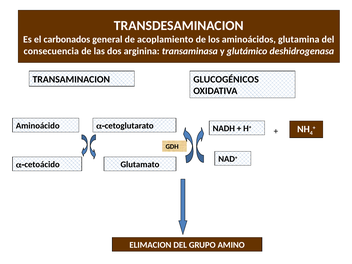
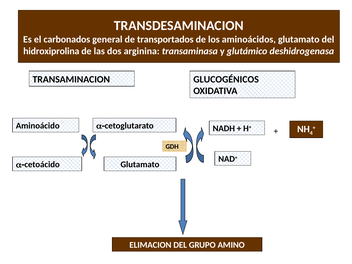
acoplamiento: acoplamiento -> transportados
aminoácidos glutamina: glutamina -> glutamato
consecuencia: consecuencia -> hidroxiprolina
